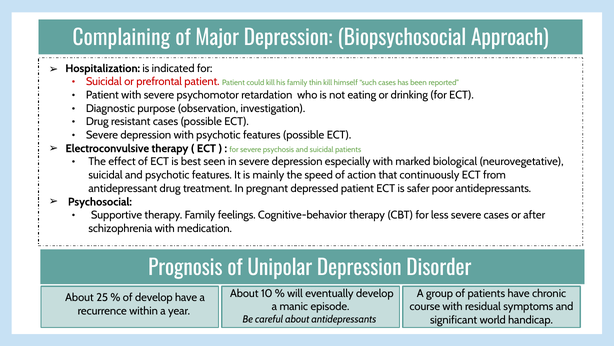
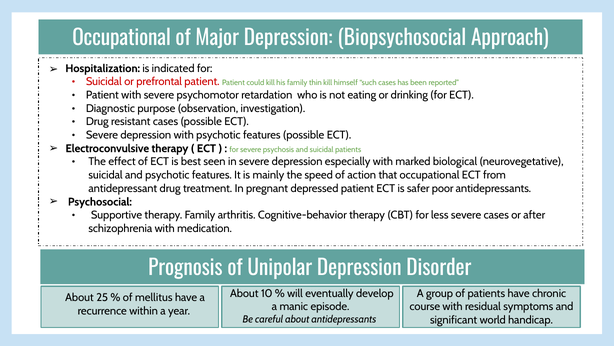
Complaining at (121, 38): Complaining -> Occupational
that continuously: continuously -> occupational
feelings: feelings -> arthritis
of develop: develop -> mellitus
